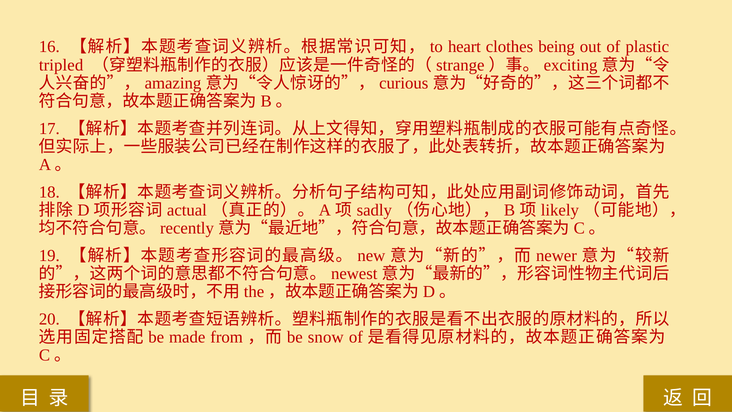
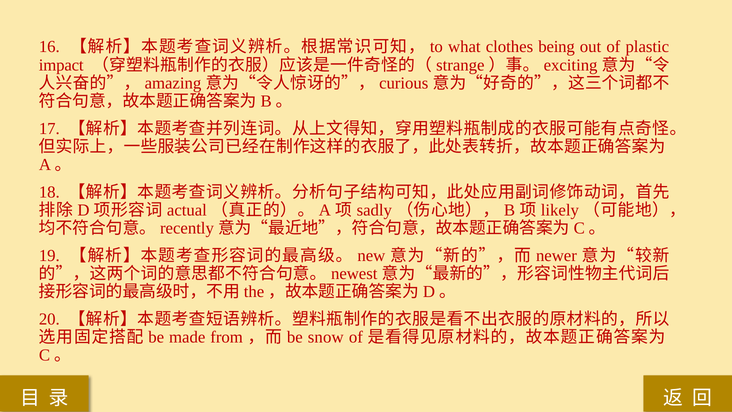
heart: heart -> what
tripled: tripled -> impact
